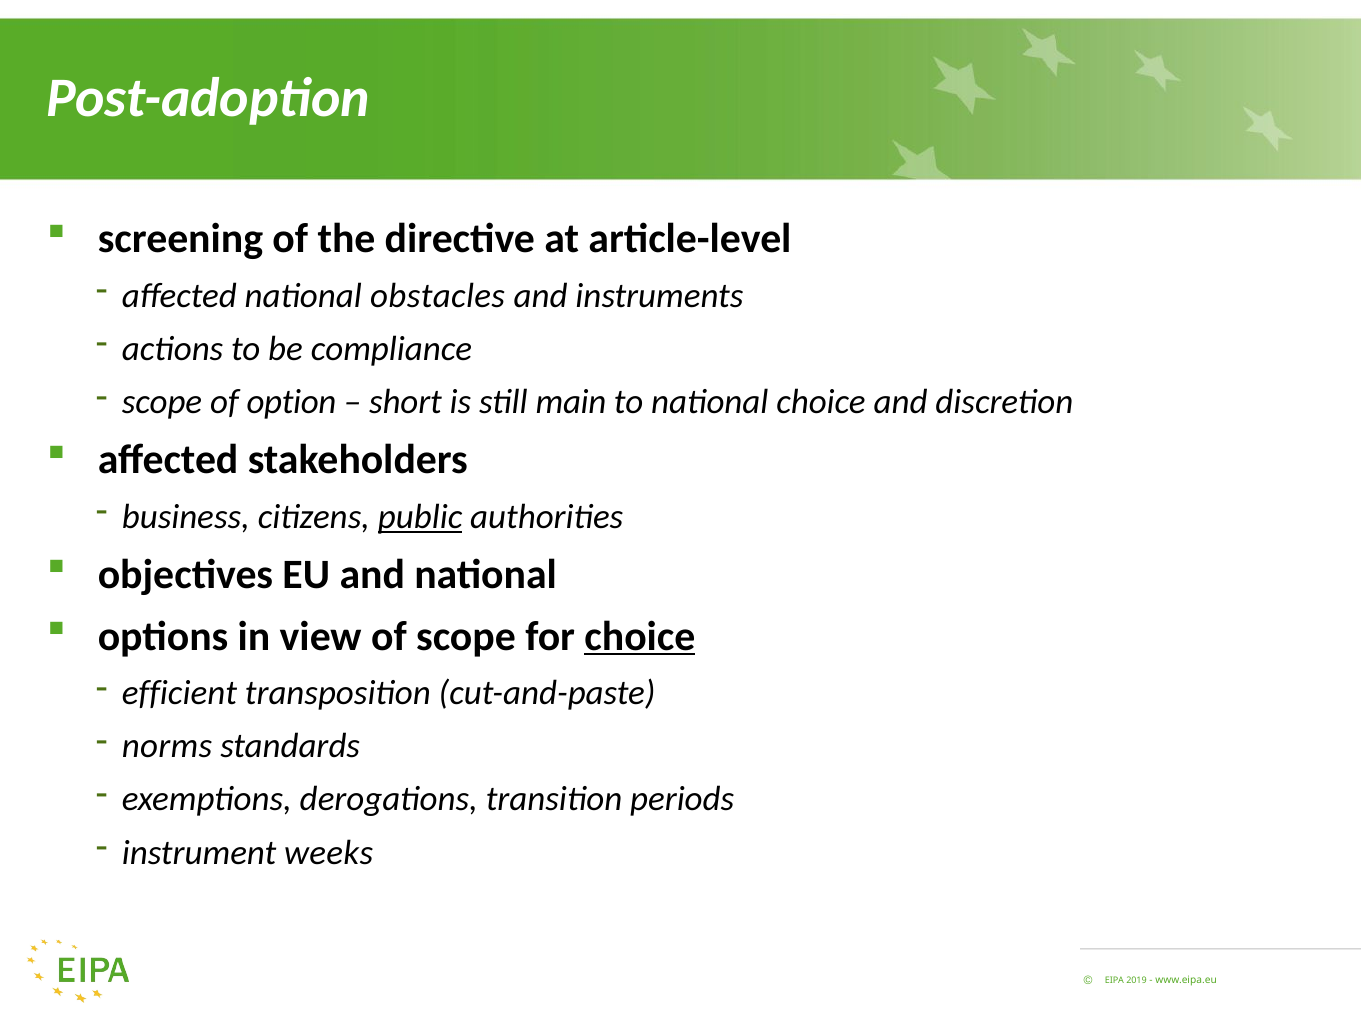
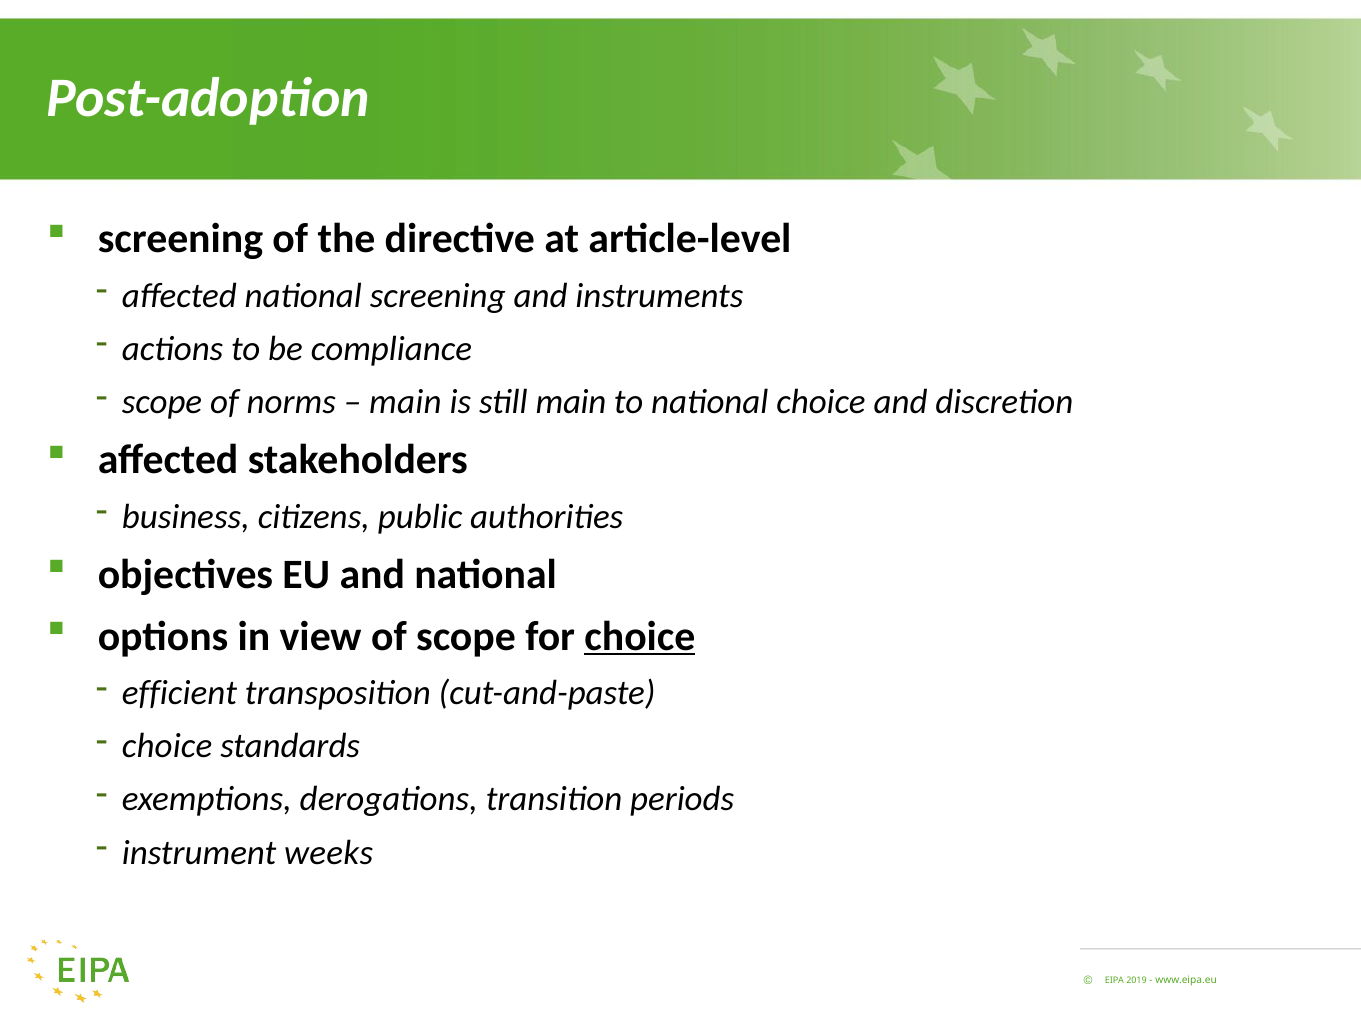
national obstacles: obstacles -> screening
option: option -> norms
short at (406, 402): short -> main
public underline: present -> none
norms at (167, 747): norms -> choice
